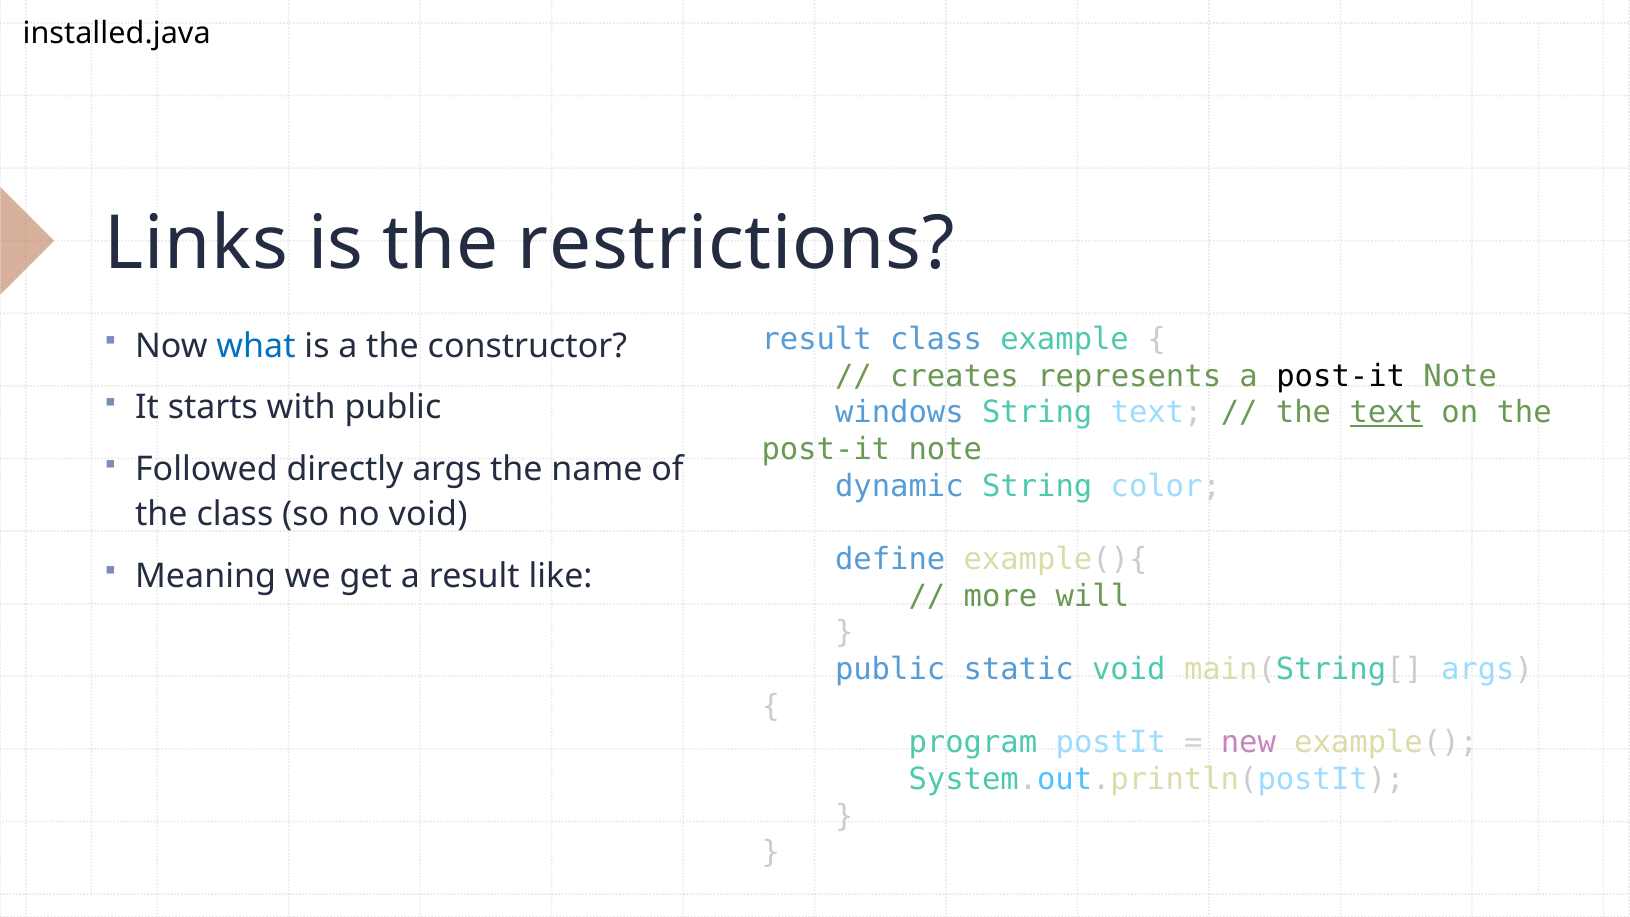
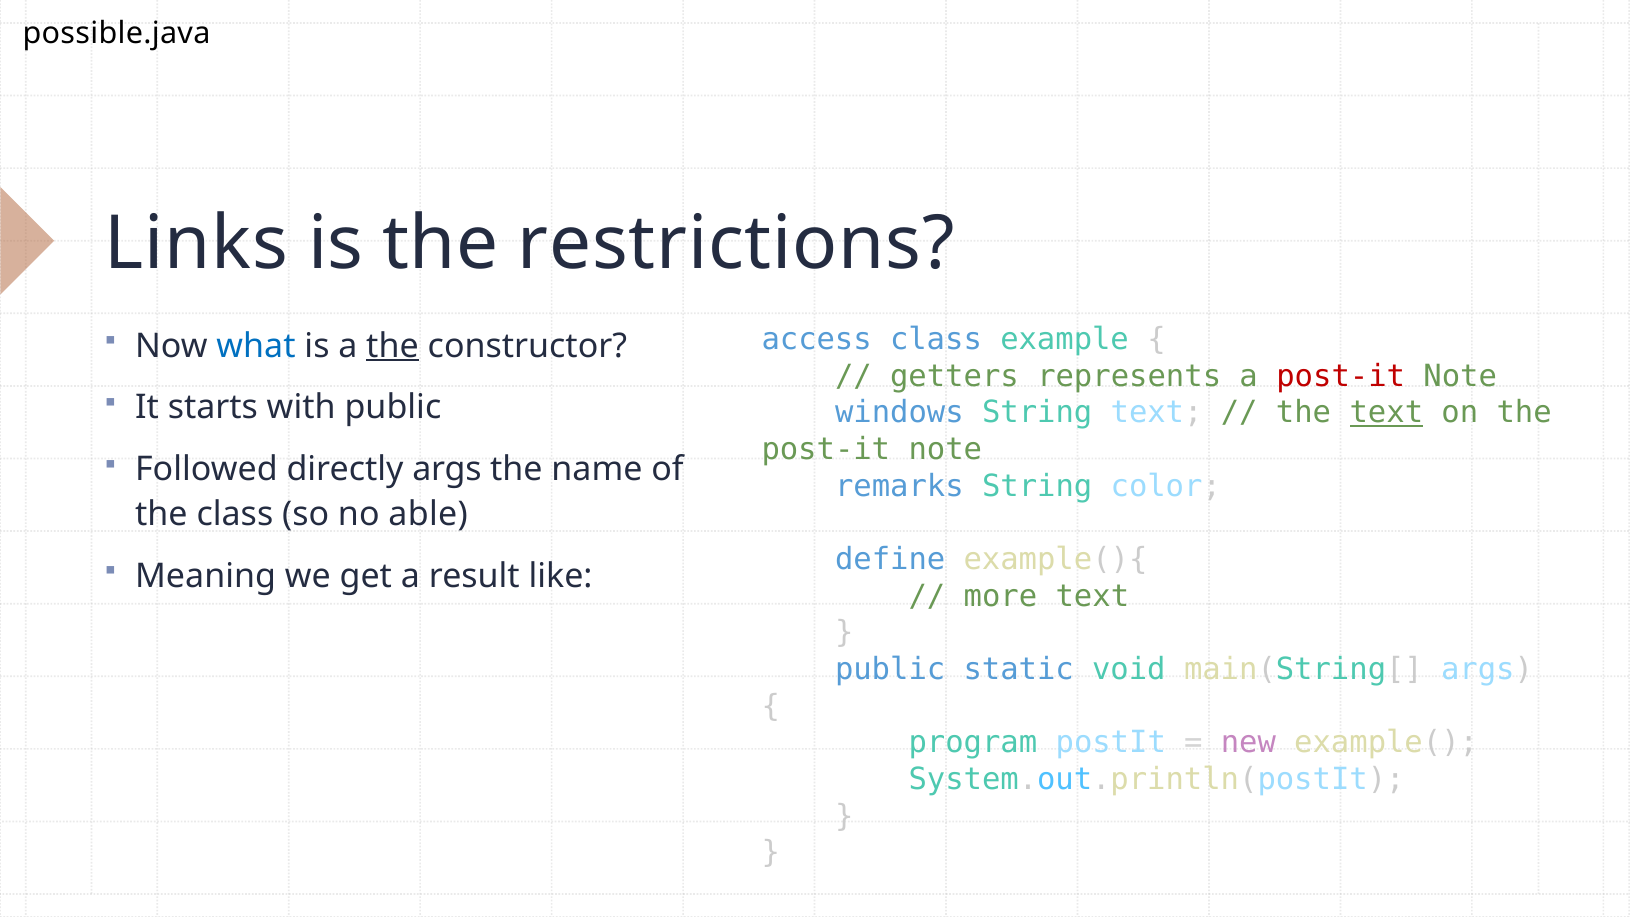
installed.java: installed.java -> possible.java
result at (817, 339): result -> access
the at (392, 346) underline: none -> present
creates: creates -> getters
post-it at (1341, 376) colour: black -> red
dynamic: dynamic -> remarks
no void: void -> able
more will: will -> text
